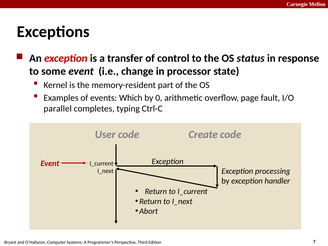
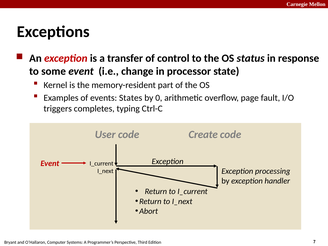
Which: Which -> States
parallel: parallel -> triggers
